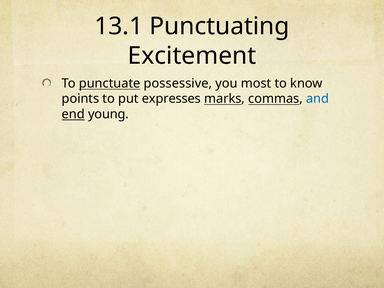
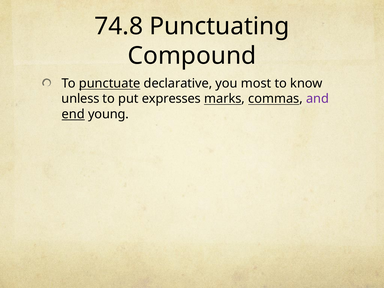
13.1: 13.1 -> 74.8
Excitement: Excitement -> Compound
possessive: possessive -> declarative
points: points -> unless
and colour: blue -> purple
